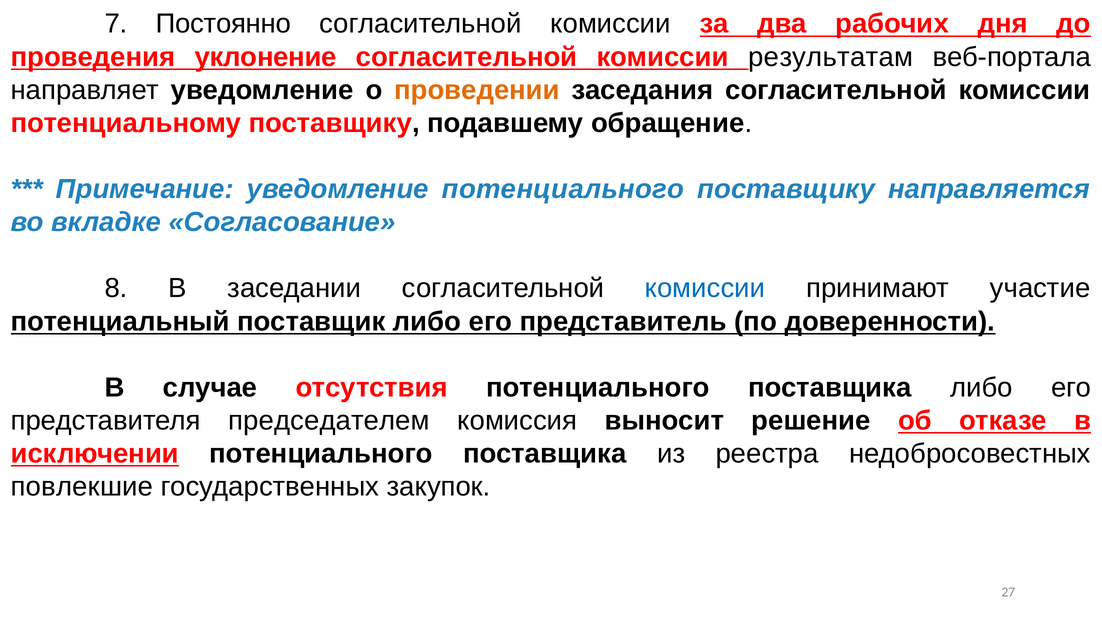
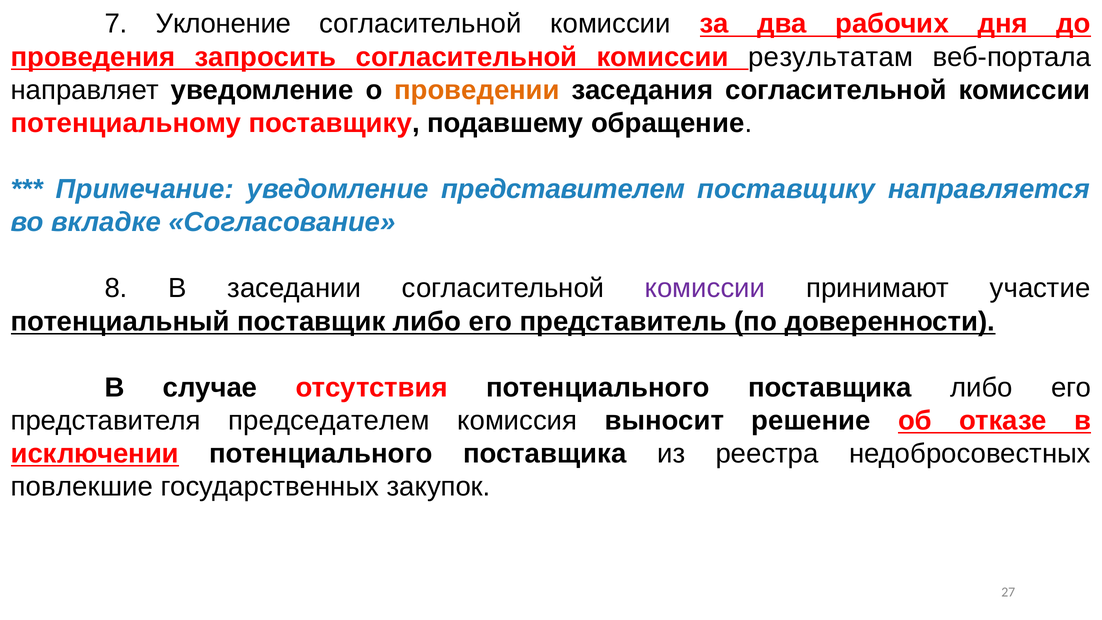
Постоянно: Постоянно -> Уклонение
уклонение: уклонение -> запросить
уведомление потенциального: потенциального -> представителем
комиссии at (705, 288) colour: blue -> purple
